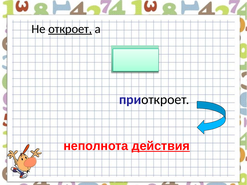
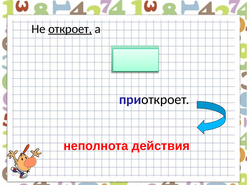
действия underline: present -> none
